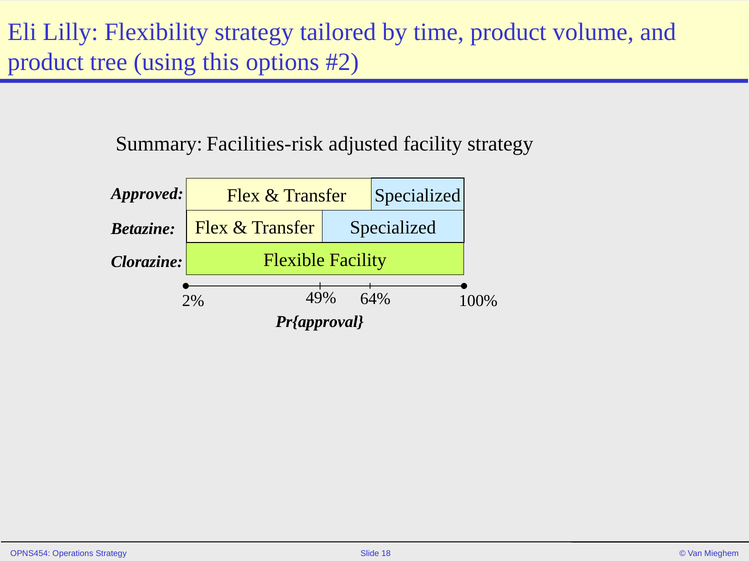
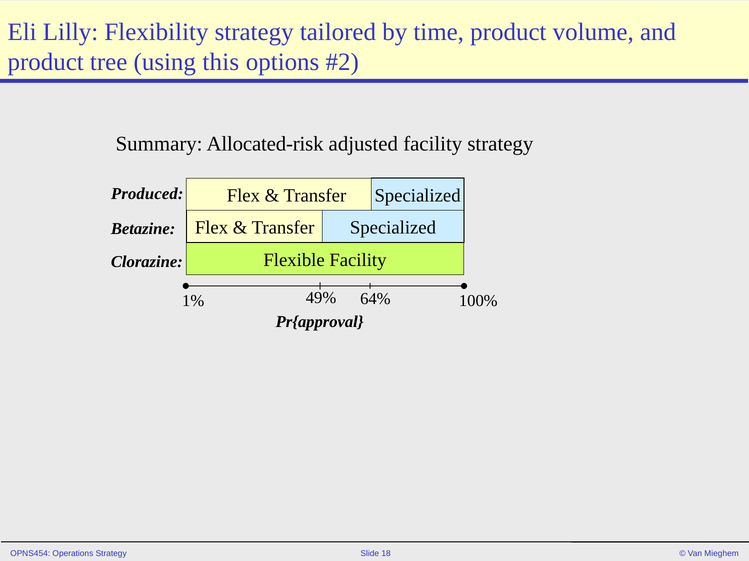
Facilities-risk: Facilities-risk -> Allocated-risk
Approved: Approved -> Produced
2%: 2% -> 1%
